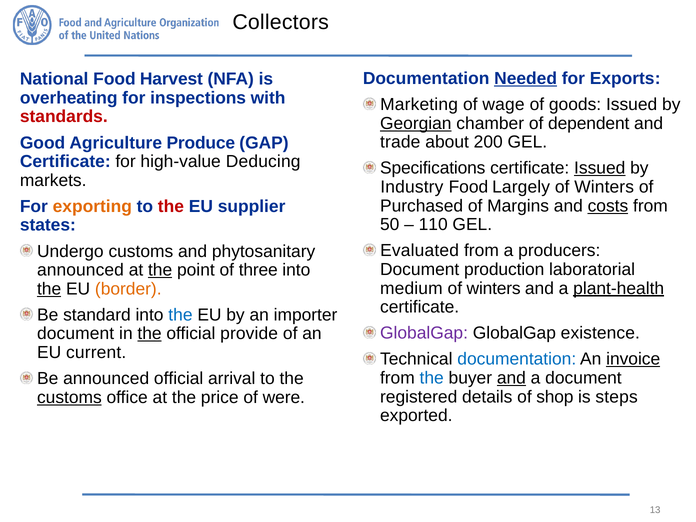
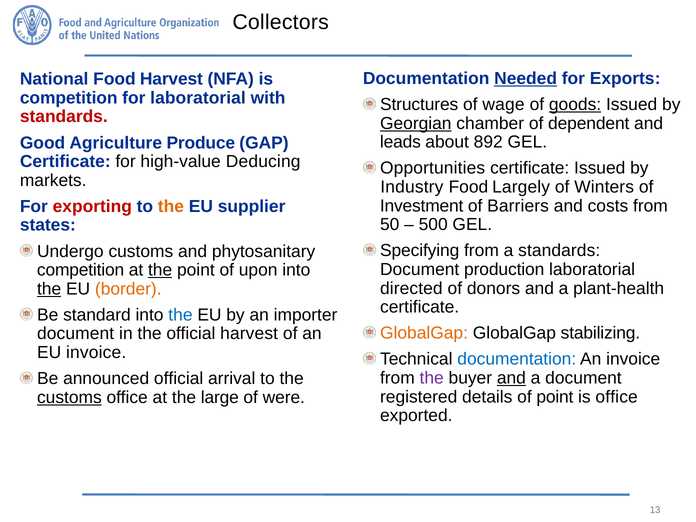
overheating at (69, 98): overheating -> competition
for inspections: inspections -> laboratorial
Marketing: Marketing -> Structures
goods underline: none -> present
trade: trade -> leads
200: 200 -> 892
Specifications: Specifications -> Opportunities
Issued at (600, 168) underline: present -> none
Purchased: Purchased -> Investment
Margins: Margins -> Barriers
costs underline: present -> none
exporting colour: orange -> red
the at (171, 206) colour: red -> orange
110: 110 -> 500
Evaluated: Evaluated -> Specifying
a producers: producers -> standards
announced at (80, 270): announced -> competition
three: three -> upon
medium: medium -> directed
winters at (494, 288): winters -> donors
plant-health underline: present -> none
GlobalGap at (424, 333) colour: purple -> orange
existence: existence -> stabilizing
the at (150, 334) underline: present -> none
official provide: provide -> harvest
EU current: current -> invoice
invoice at (633, 359) underline: present -> none
the at (432, 378) colour: blue -> purple
of shop: shop -> point
is steps: steps -> office
price: price -> large
